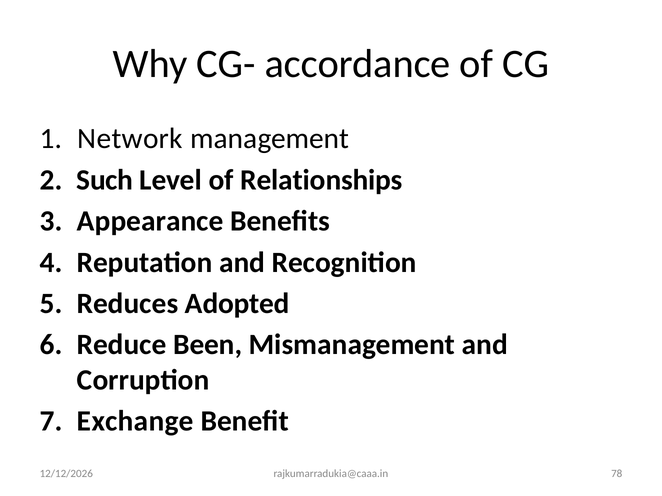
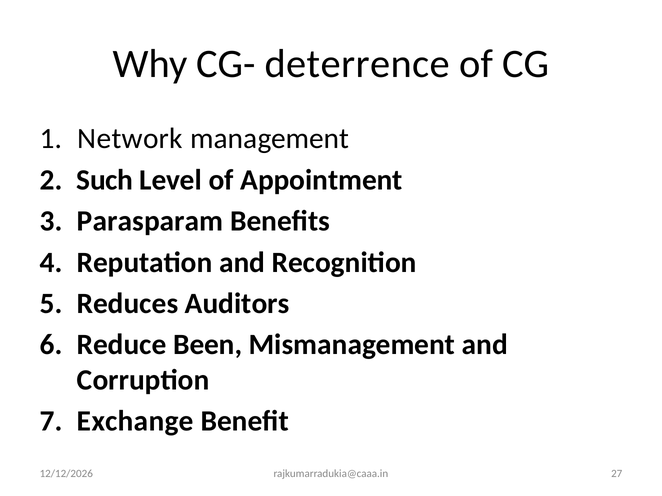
accordance: accordance -> deterrence
Relationships: Relationships -> Appointment
Appearance: Appearance -> Parasparam
Adopted: Adopted -> Auditors
78: 78 -> 27
